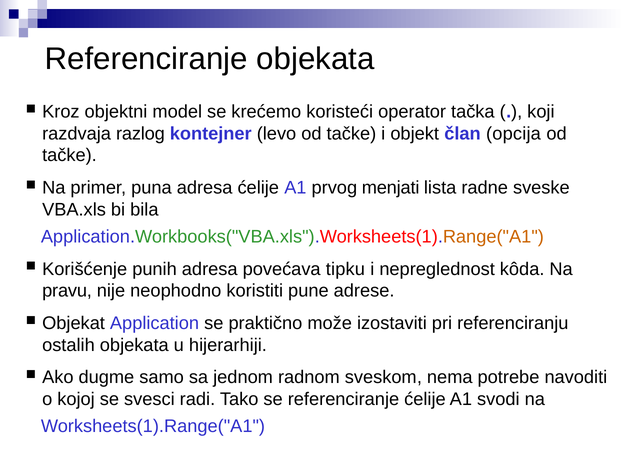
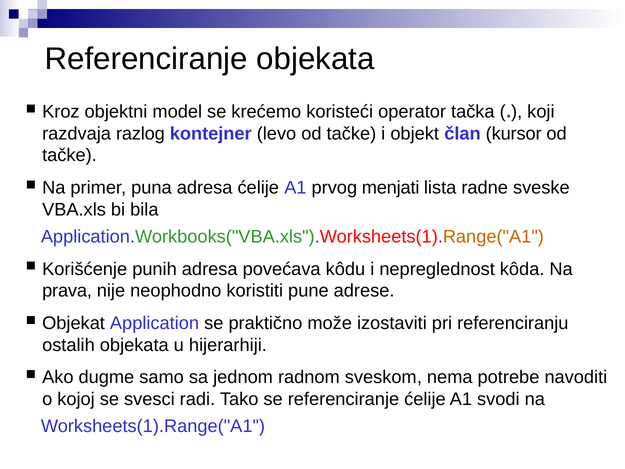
opcija: opcija -> kursor
tipku: tipku -> kôdu
pravu: pravu -> prava
